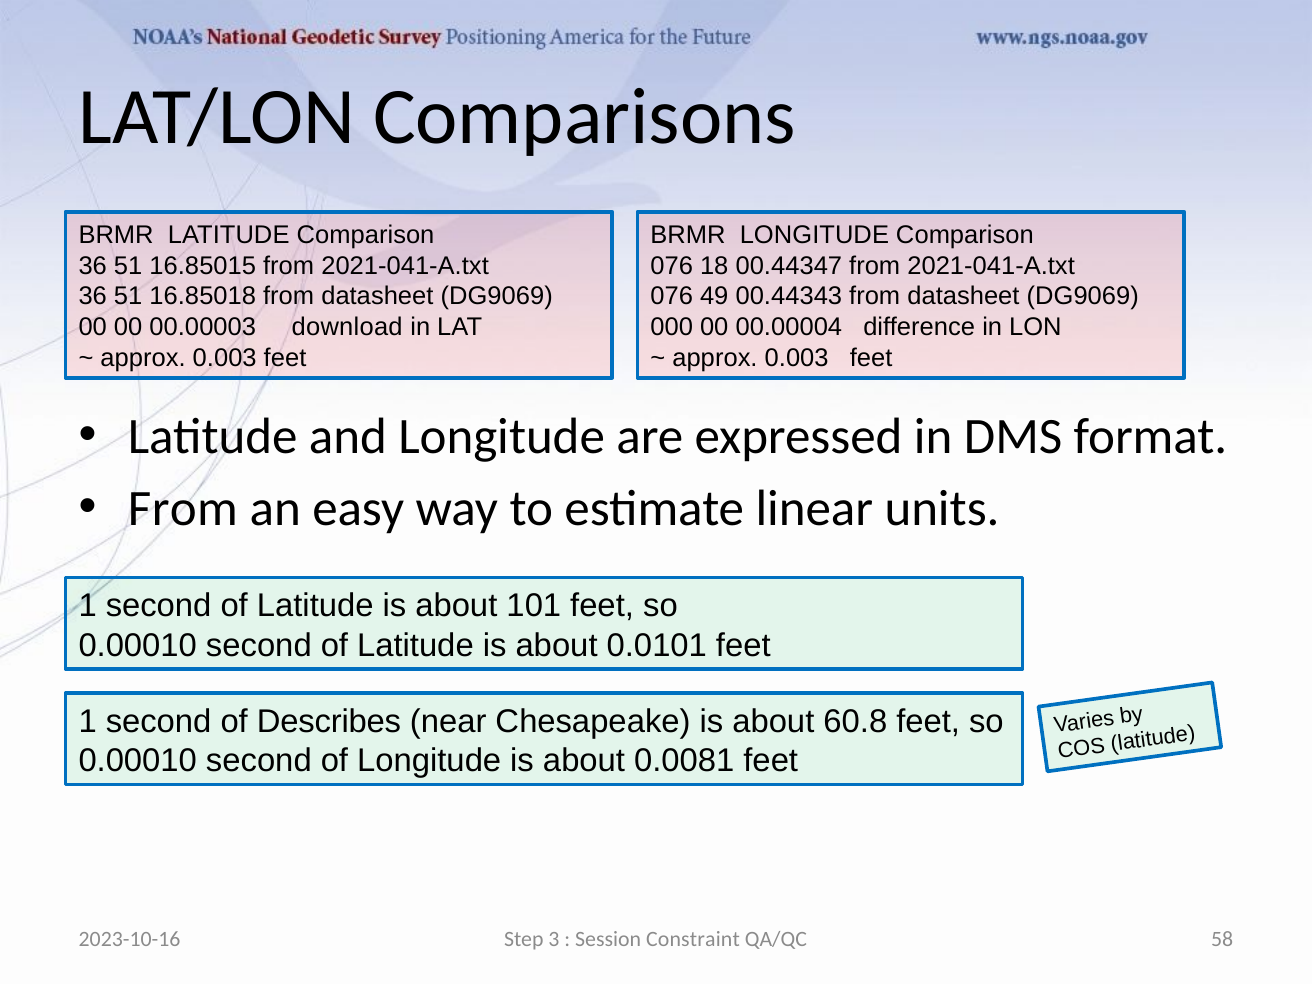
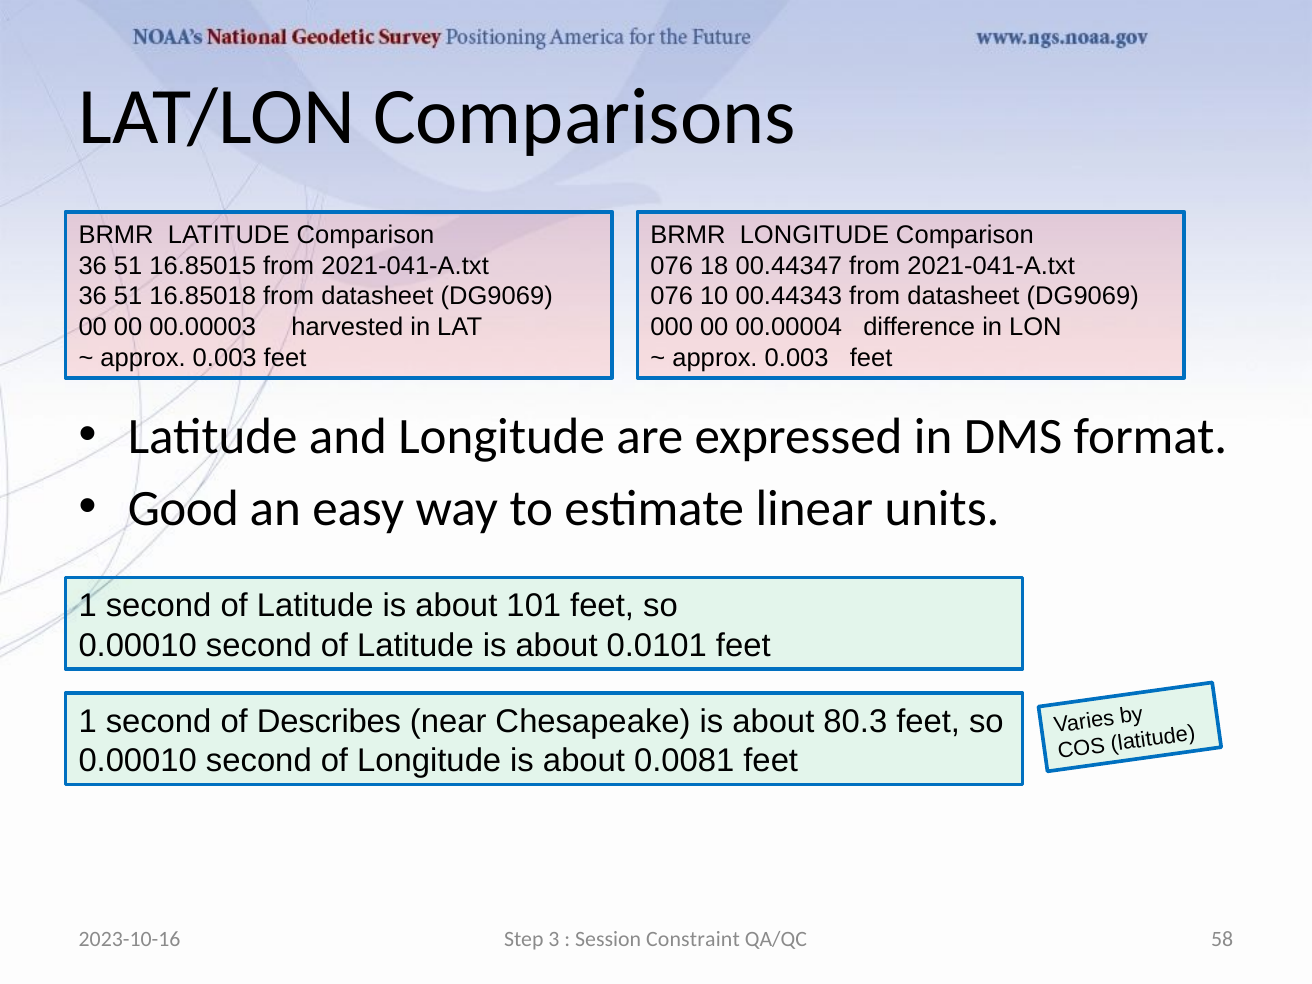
49: 49 -> 10
download: download -> harvested
From at (183, 508): From -> Good
60.8: 60.8 -> 80.3
